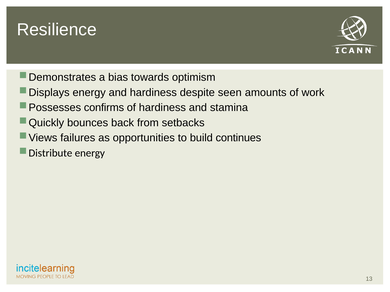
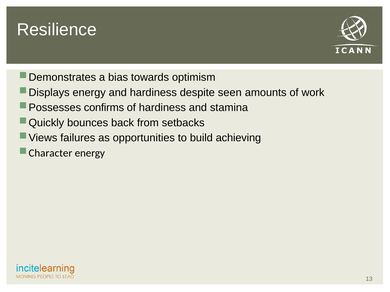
continues: continues -> achieving
Distribute: Distribute -> Character
